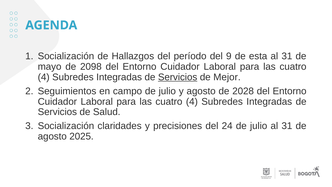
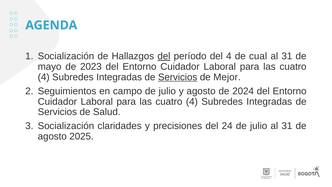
del at (164, 56) underline: none -> present
del 9: 9 -> 4
esta: esta -> cual
2098: 2098 -> 2023
2028: 2028 -> 2024
